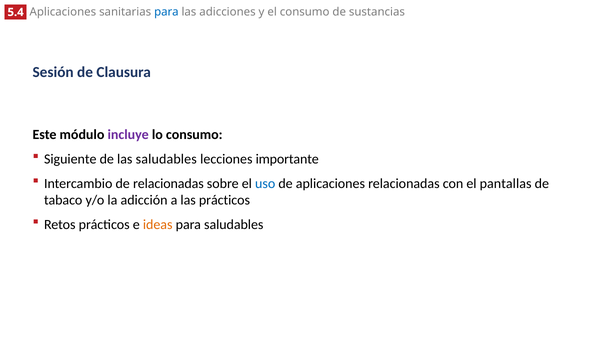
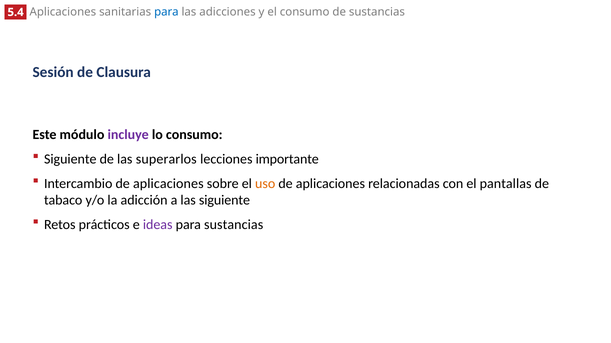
las saludables: saludables -> superarlos
Intercambio de relacionadas: relacionadas -> aplicaciones
uso colour: blue -> orange
las prácticos: prácticos -> siguiente
ideas colour: orange -> purple
para saludables: saludables -> sustancias
